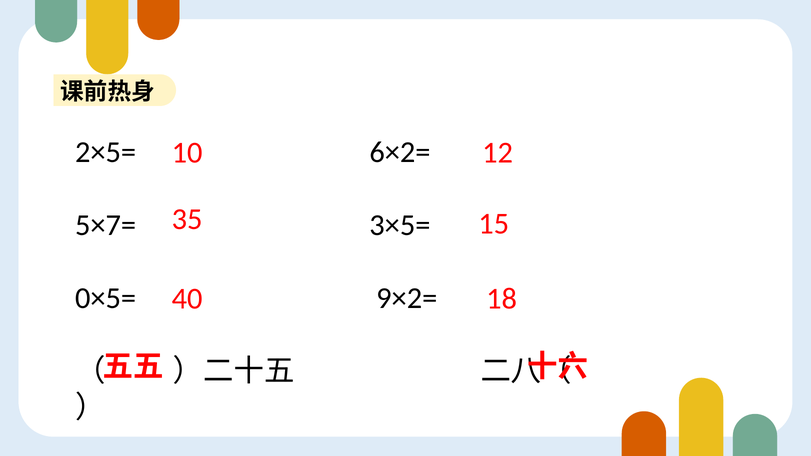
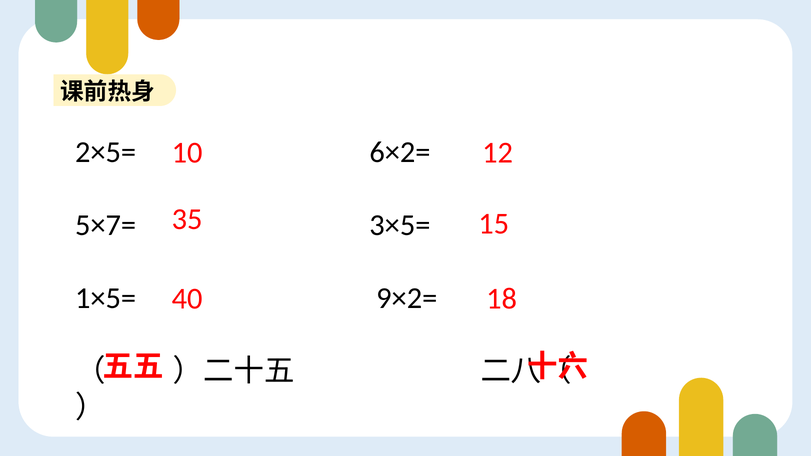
0×5=: 0×5= -> 1×5=
